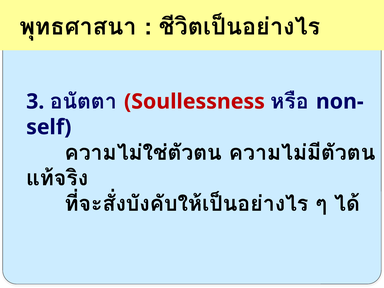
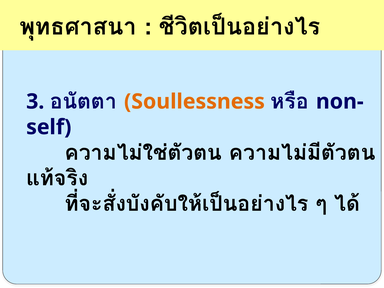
Soullessness colour: red -> orange
